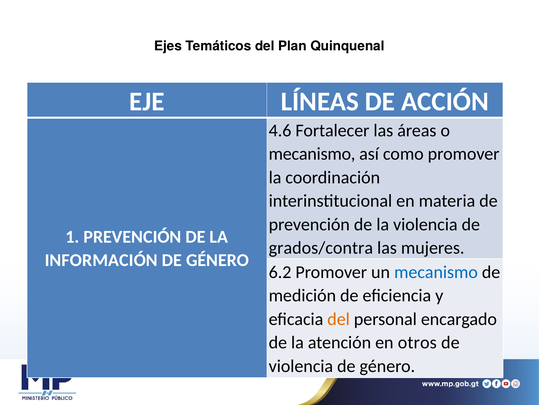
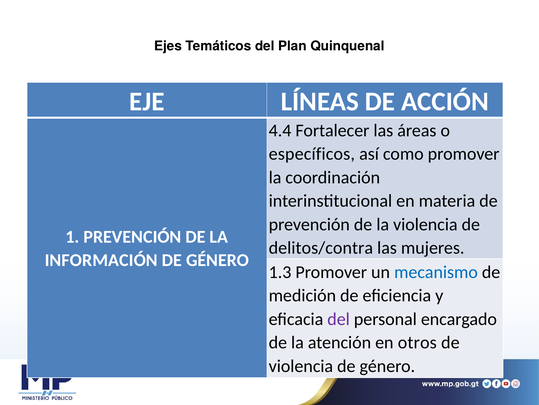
4.6: 4.6 -> 4.4
mecanismo at (312, 154): mecanismo -> específicos
grados/contra: grados/contra -> delitos/contra
6.2: 6.2 -> 1.3
del at (339, 319) colour: orange -> purple
